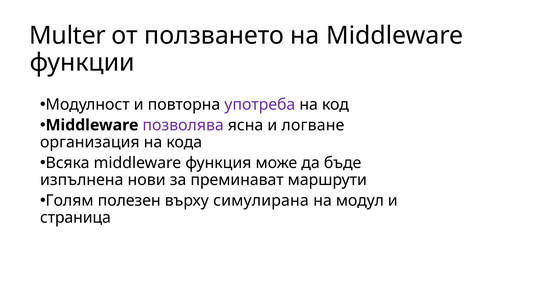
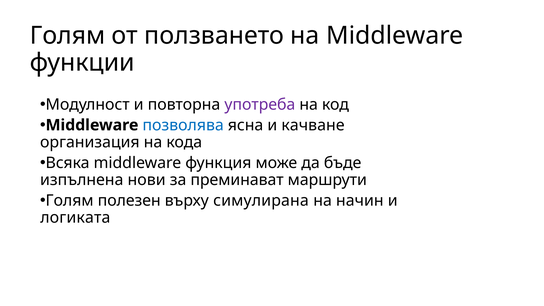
Multer at (68, 36): Multer -> Голям
позволява colour: purple -> blue
логване: логване -> качване
модул: модул -> начин
страница: страница -> логиката
